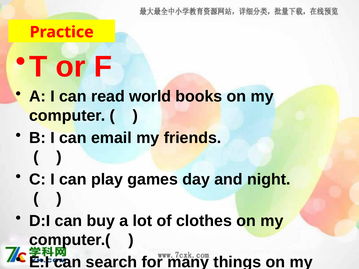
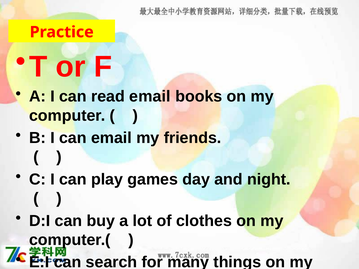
read world: world -> email
